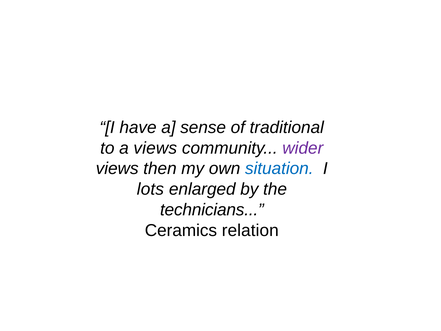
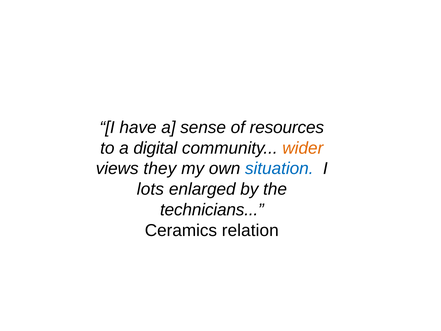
traditional: traditional -> resources
a views: views -> digital
wider colour: purple -> orange
then: then -> they
